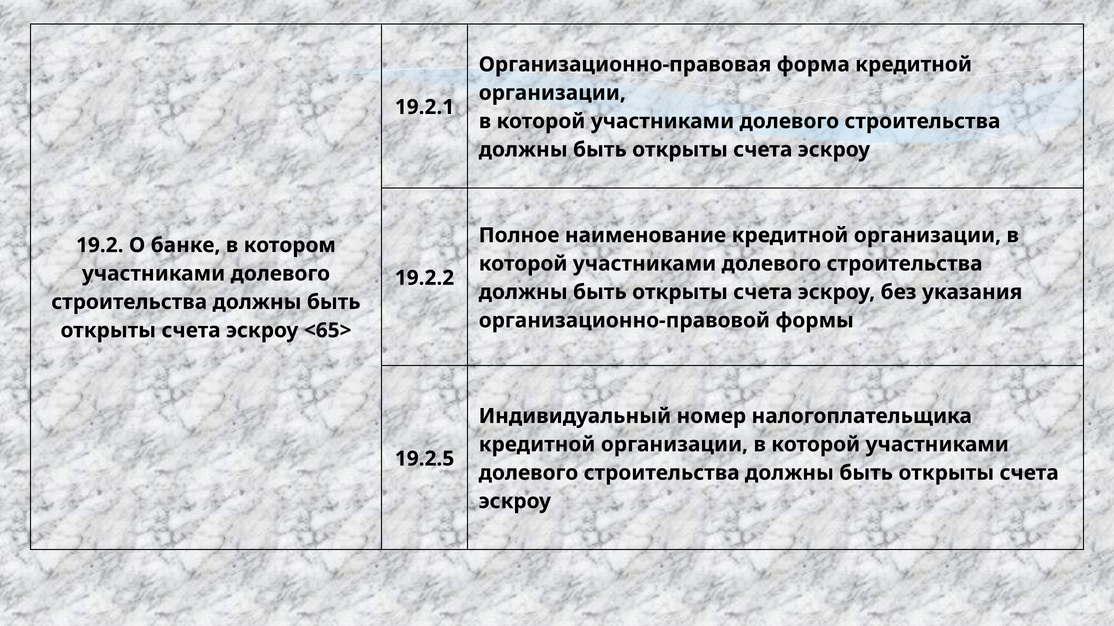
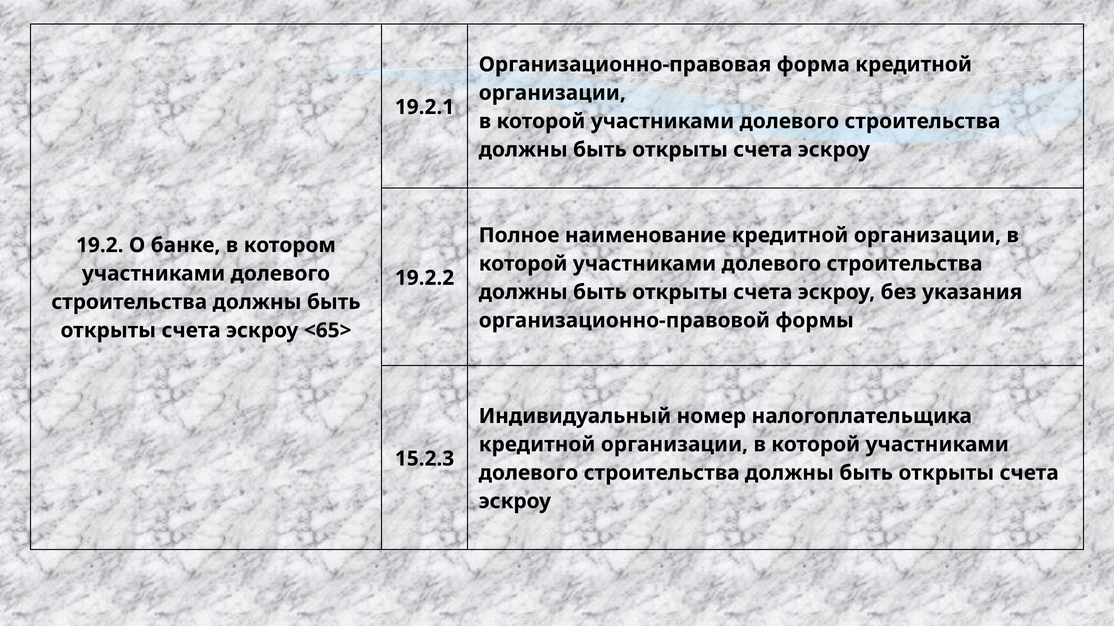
19.2.5: 19.2.5 -> 15.2.3
